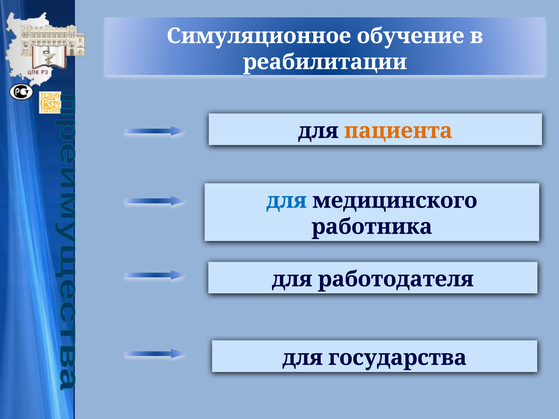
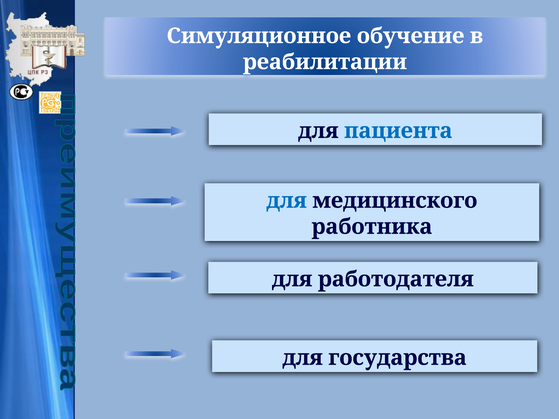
пациента colour: orange -> blue
